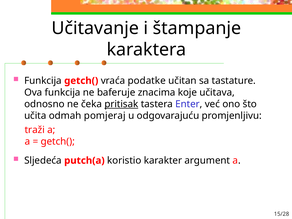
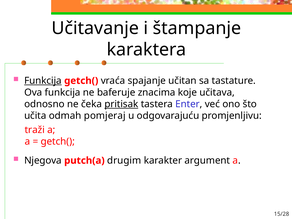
Funkcija at (43, 81) underline: none -> present
podatke: podatke -> spajanje
Sljedeća: Sljedeća -> Njegova
koristio: koristio -> drugim
